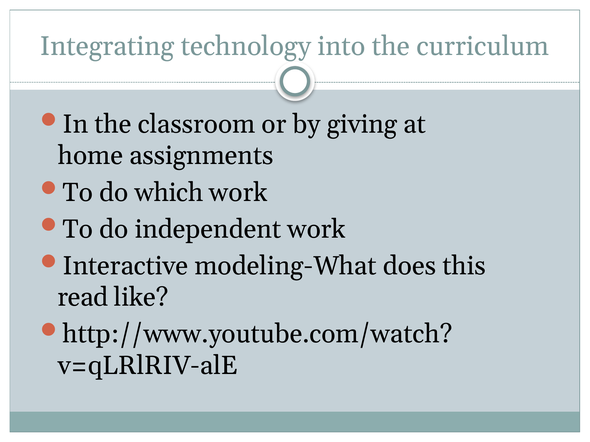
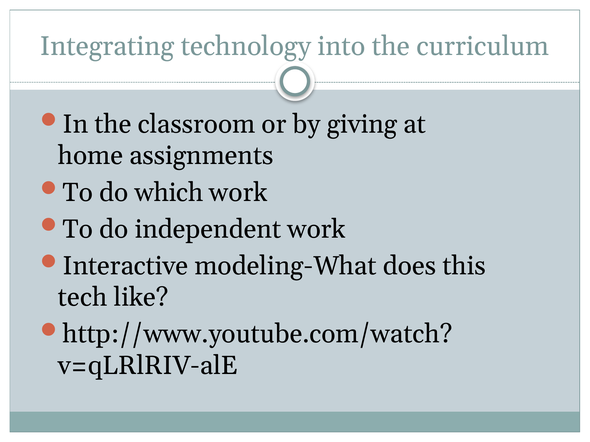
read: read -> tech
